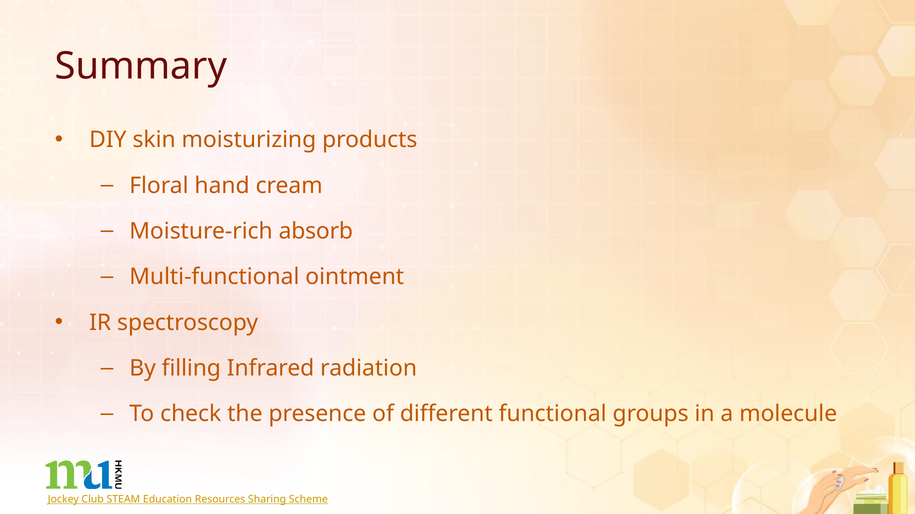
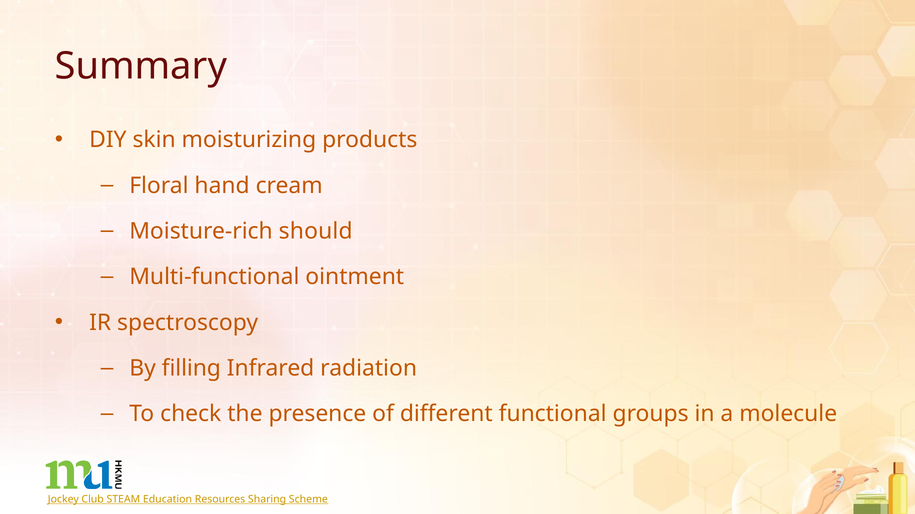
absorb: absorb -> should
